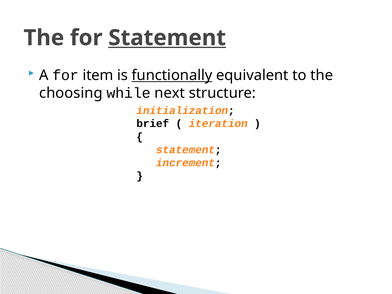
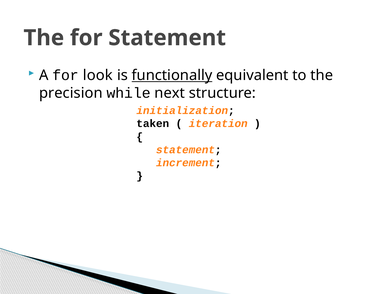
Statement at (167, 38) underline: present -> none
item: item -> look
choosing: choosing -> precision
brief: brief -> taken
